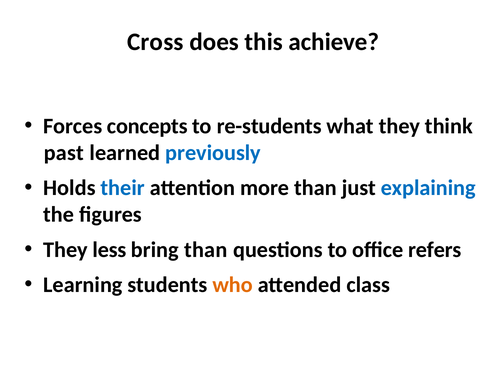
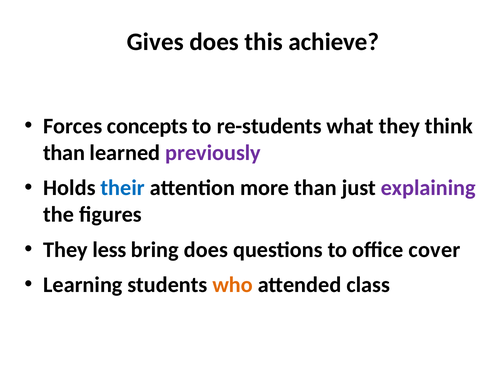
Cross: Cross -> Gives
past at (64, 153): past -> than
previously colour: blue -> purple
explaining colour: blue -> purple
bring than: than -> does
refers: refers -> cover
